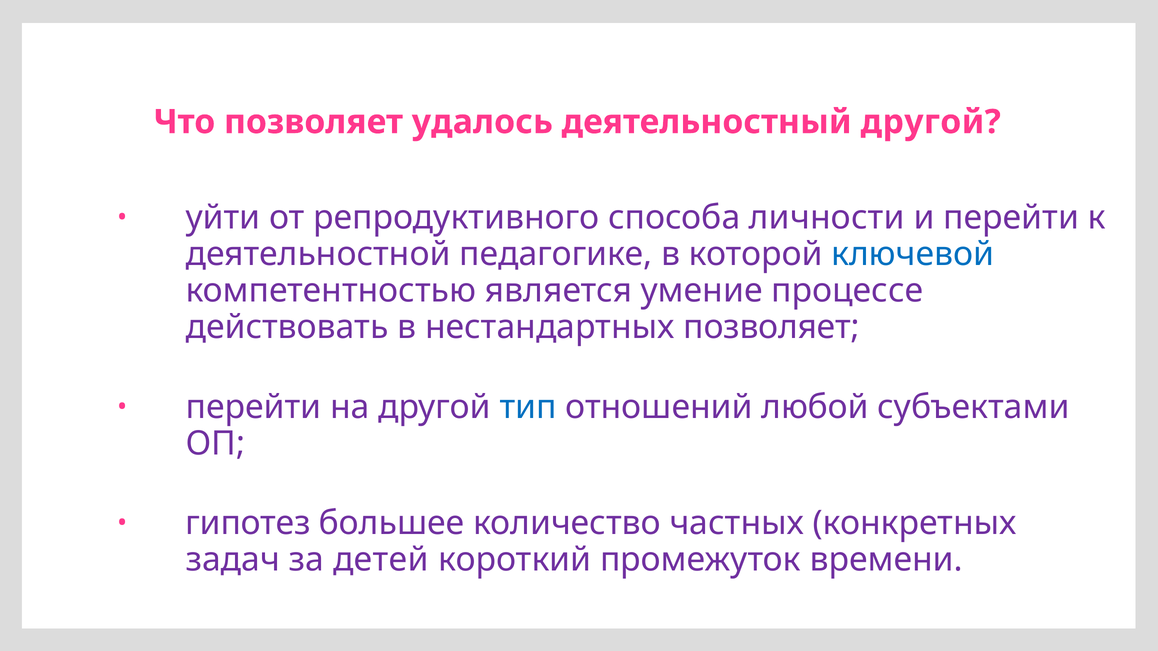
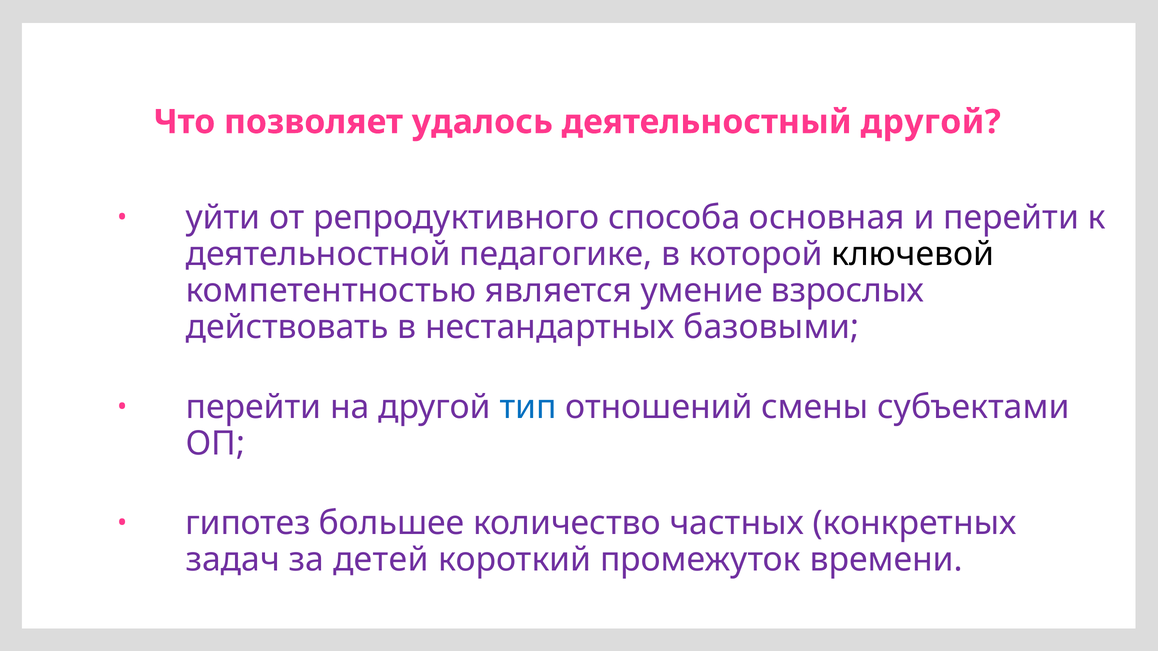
личности: личности -> основная
ключевой colour: blue -> black
процессе: процессе -> взрослых
нестандартных позволяет: позволяет -> базовыми
любой: любой -> смены
